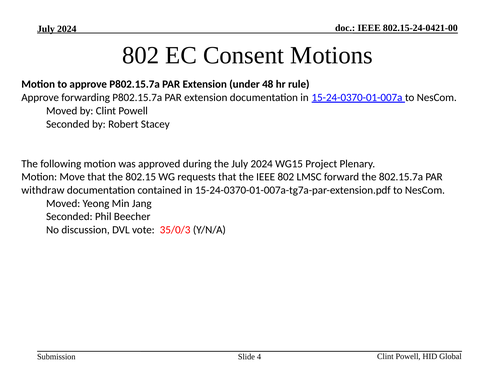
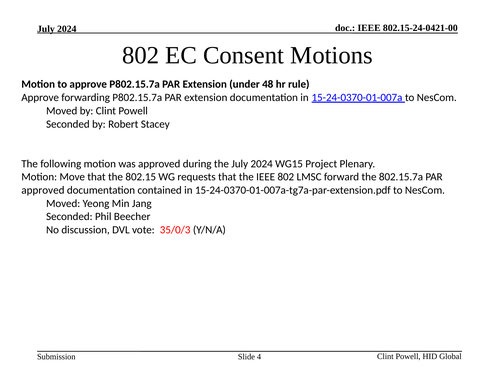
withdraw at (43, 190): withdraw -> approved
